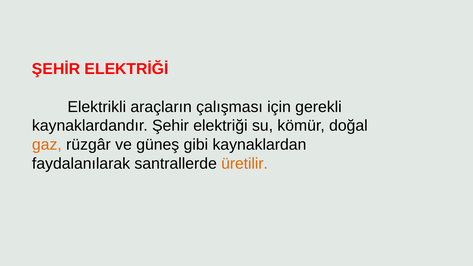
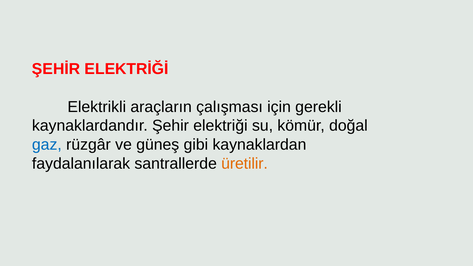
gaz colour: orange -> blue
